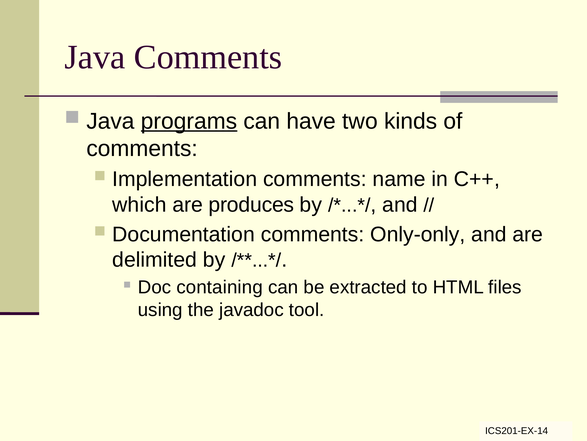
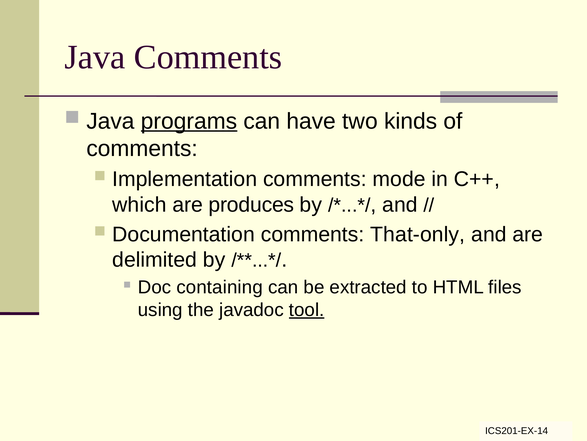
name: name -> mode
Only-only: Only-only -> That-only
tool underline: none -> present
